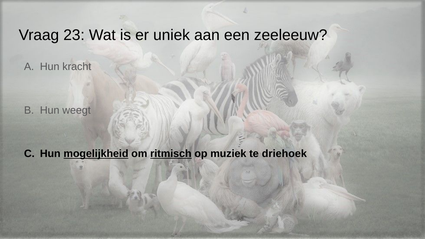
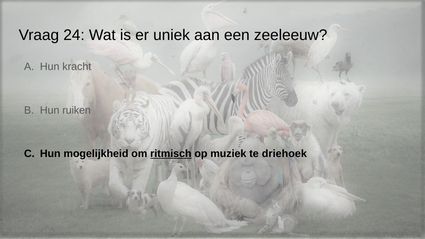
23: 23 -> 24
weegt: weegt -> ruiken
mogelijkheid underline: present -> none
